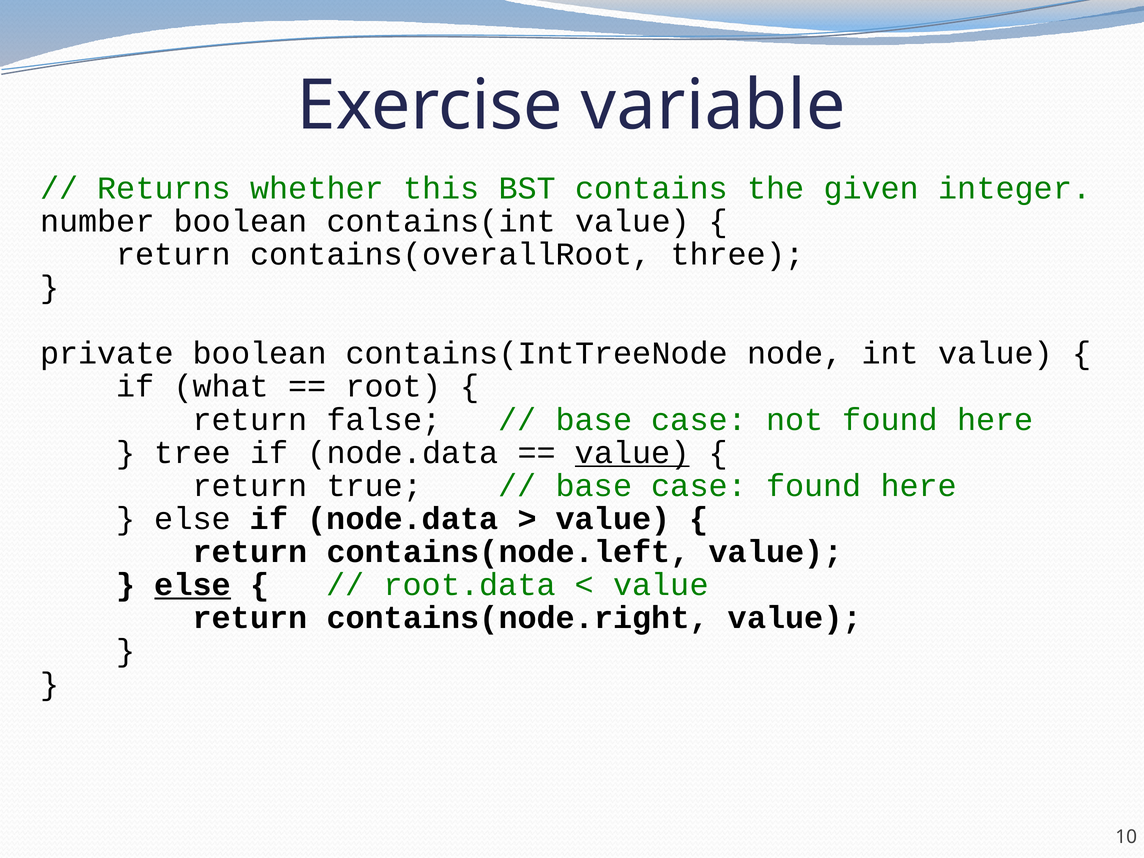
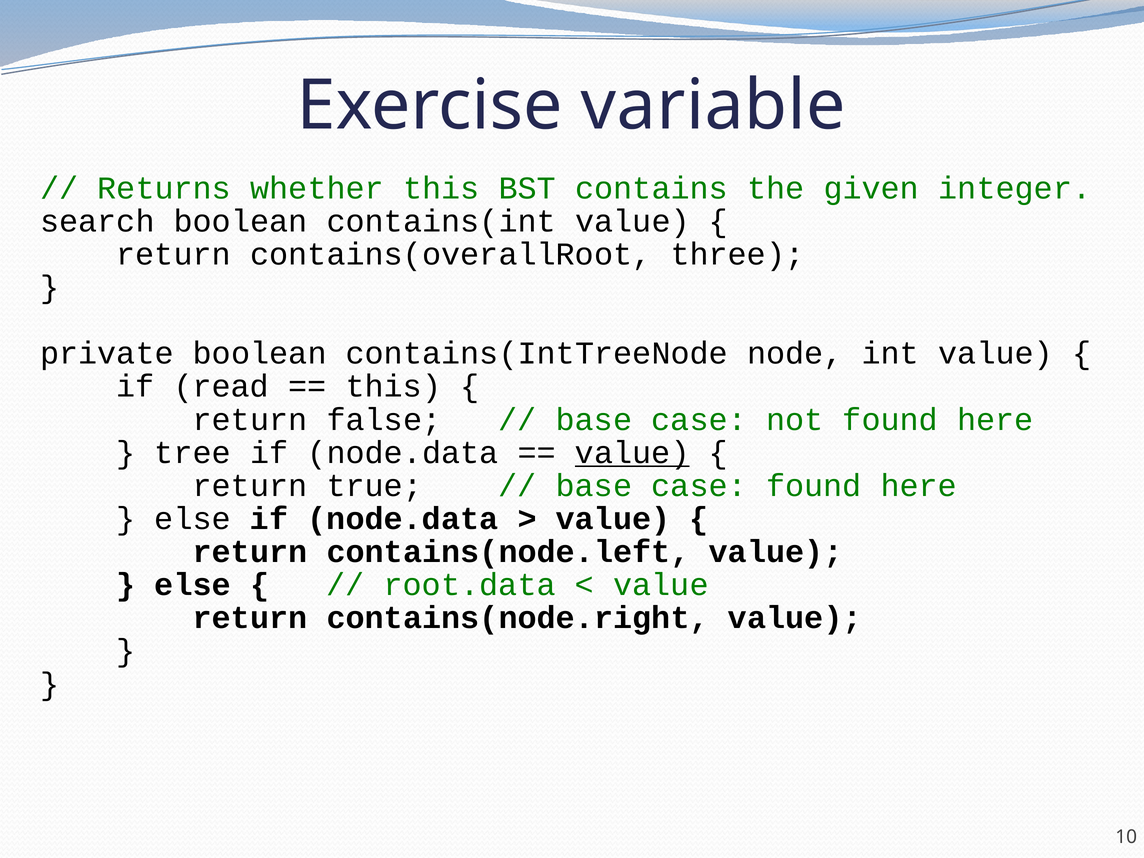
number: number -> search
what: what -> read
root at (393, 386): root -> this
else at (193, 585) underline: present -> none
